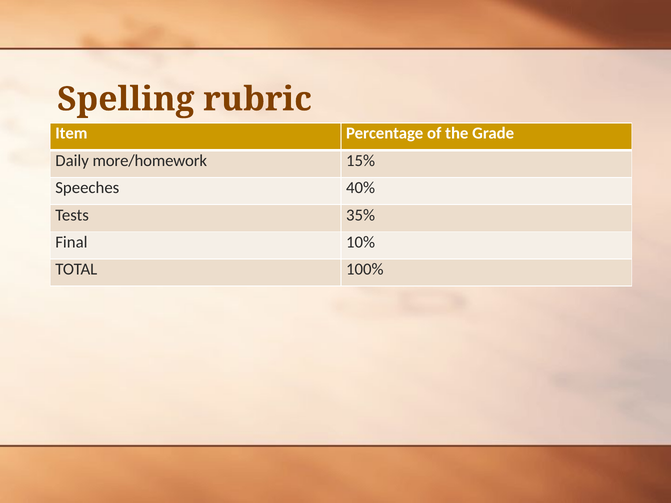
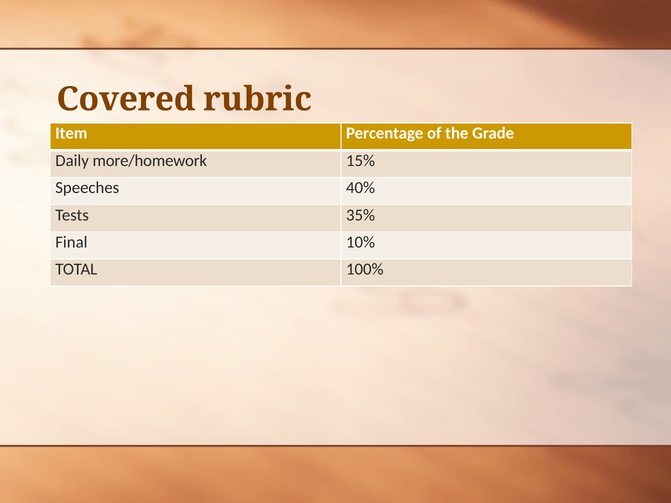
Spelling: Spelling -> Covered
